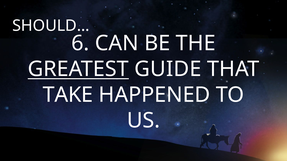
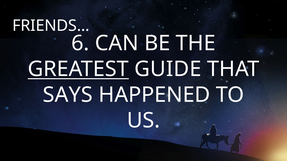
SHOULD…: SHOULD… -> FRIENDS…
TAKE: TAKE -> SAYS
